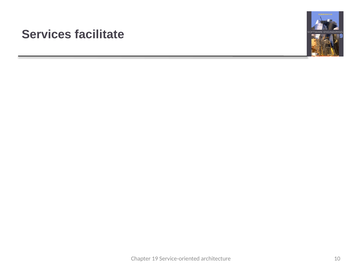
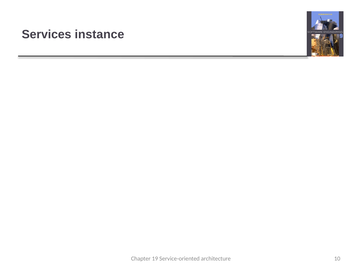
facilitate: facilitate -> instance
